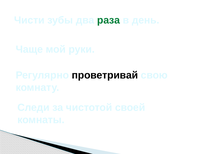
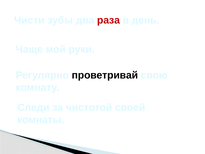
раза colour: green -> red
